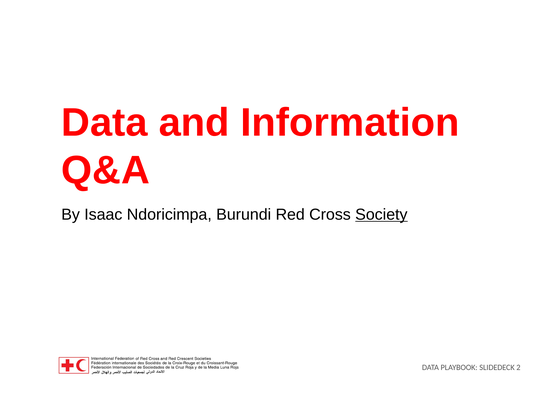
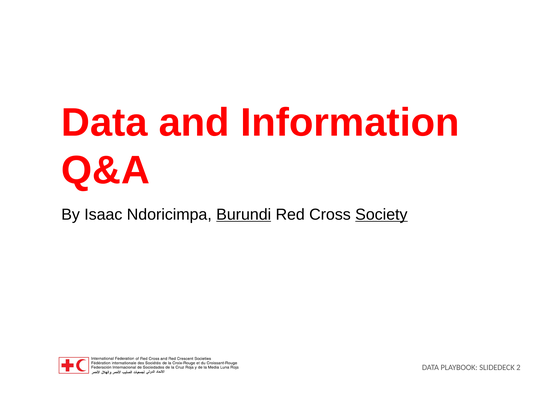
Burundi underline: none -> present
